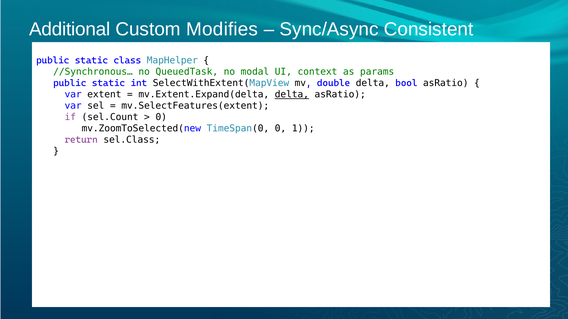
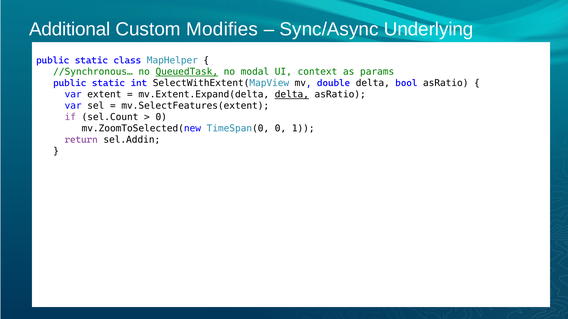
Consistent: Consistent -> Underlying
QueuedTask underline: none -> present
sel.Class: sel.Class -> sel.Addin
